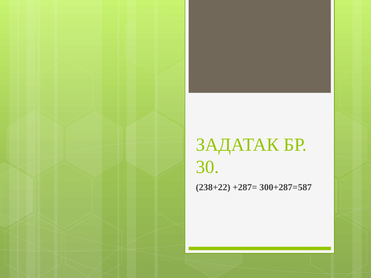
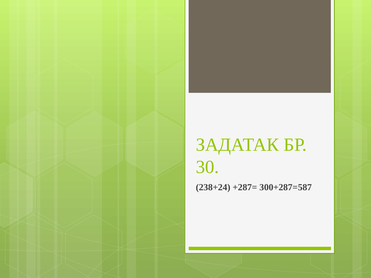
238+22: 238+22 -> 238+24
